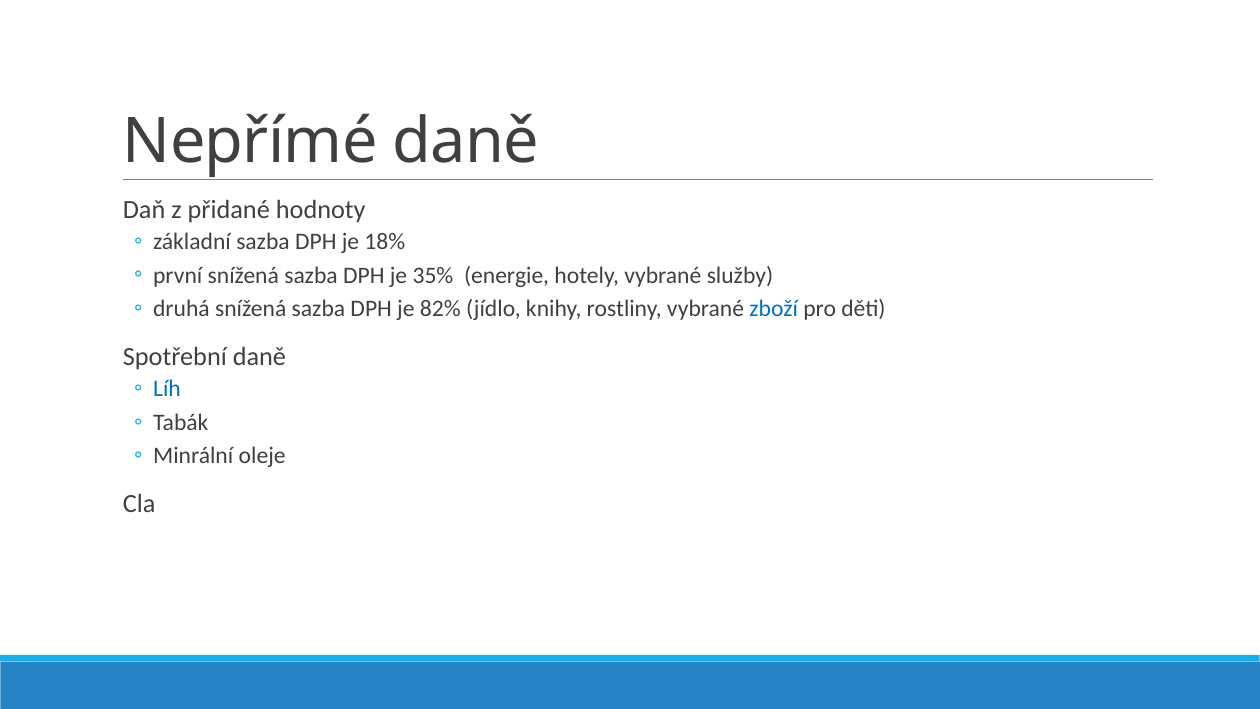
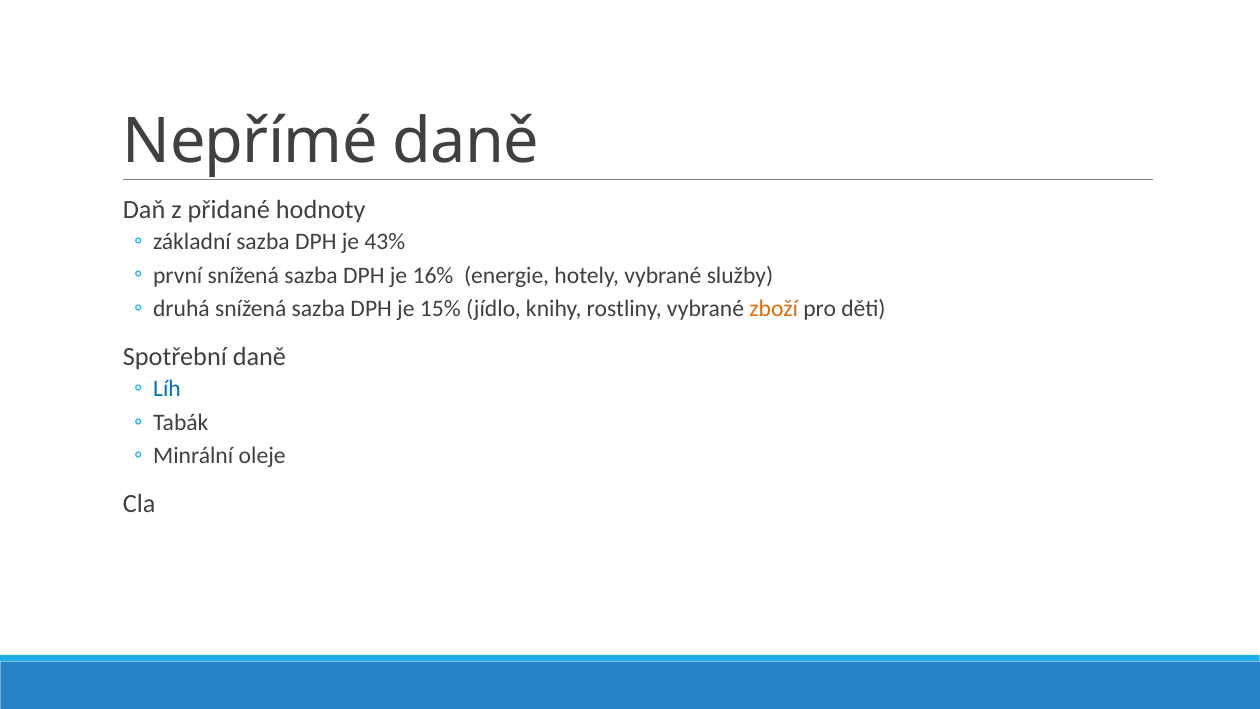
18%: 18% -> 43%
35%: 35% -> 16%
82%: 82% -> 15%
zboží colour: blue -> orange
